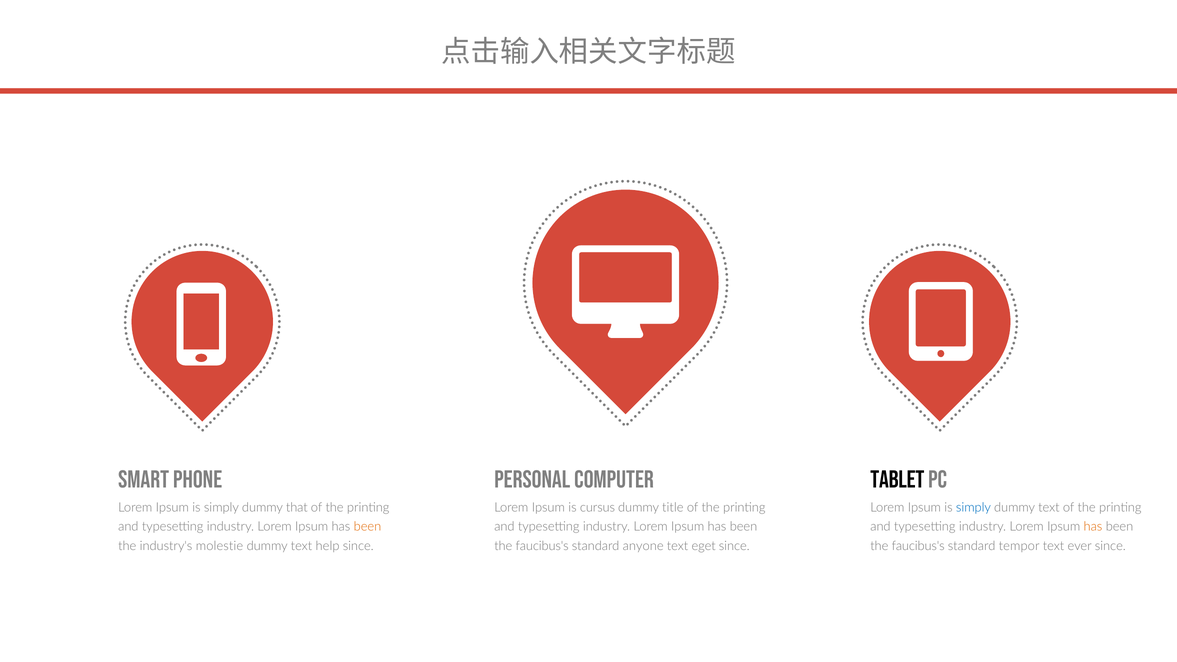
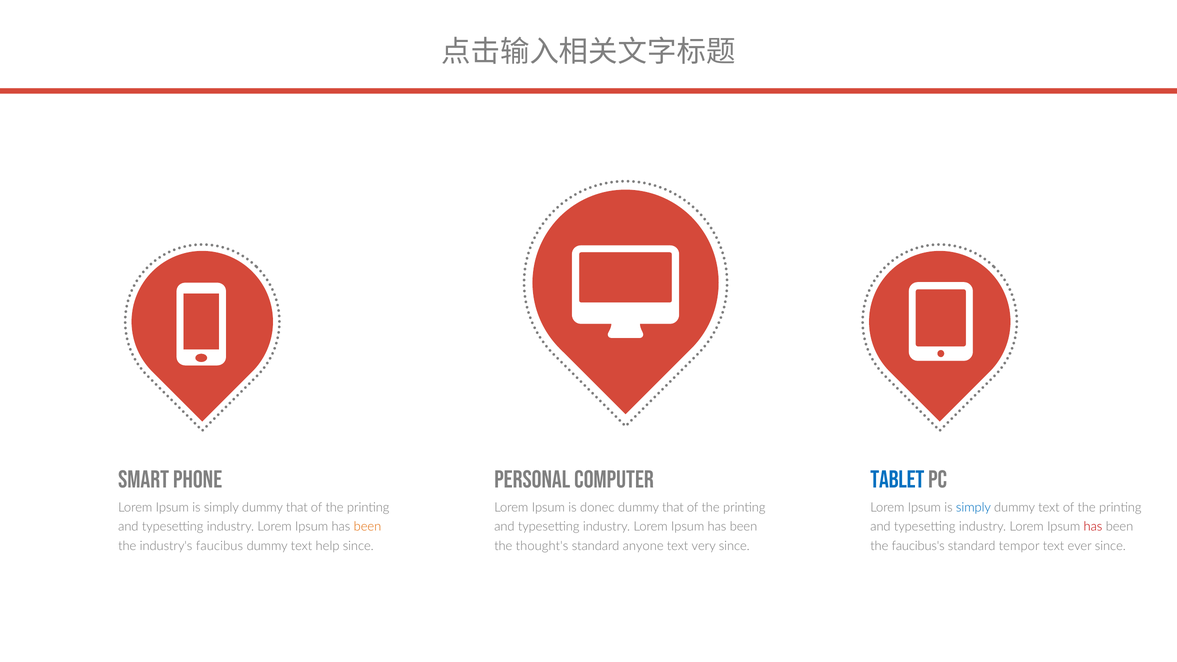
Tablet colour: black -> blue
cursus: cursus -> donec
title at (673, 508): title -> that
has at (1093, 527) colour: orange -> red
molestie: molestie -> faucibus
faucibus's at (542, 546): faucibus's -> thought's
eget: eget -> very
